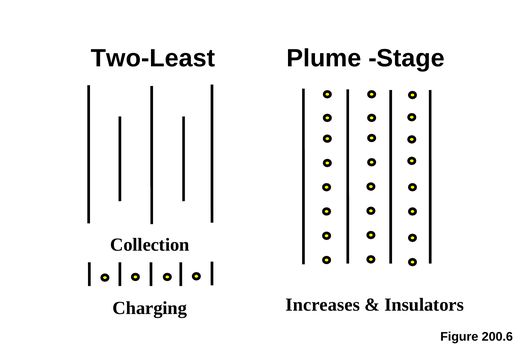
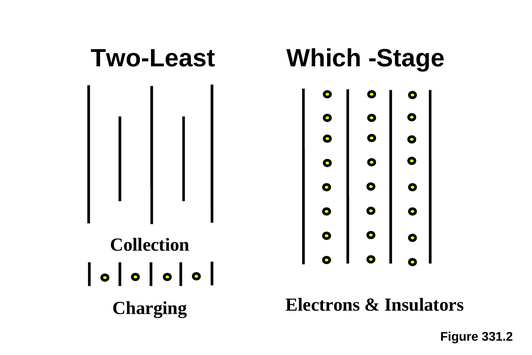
Plume: Plume -> Which
Increases: Increases -> Electrons
200.6: 200.6 -> 331.2
